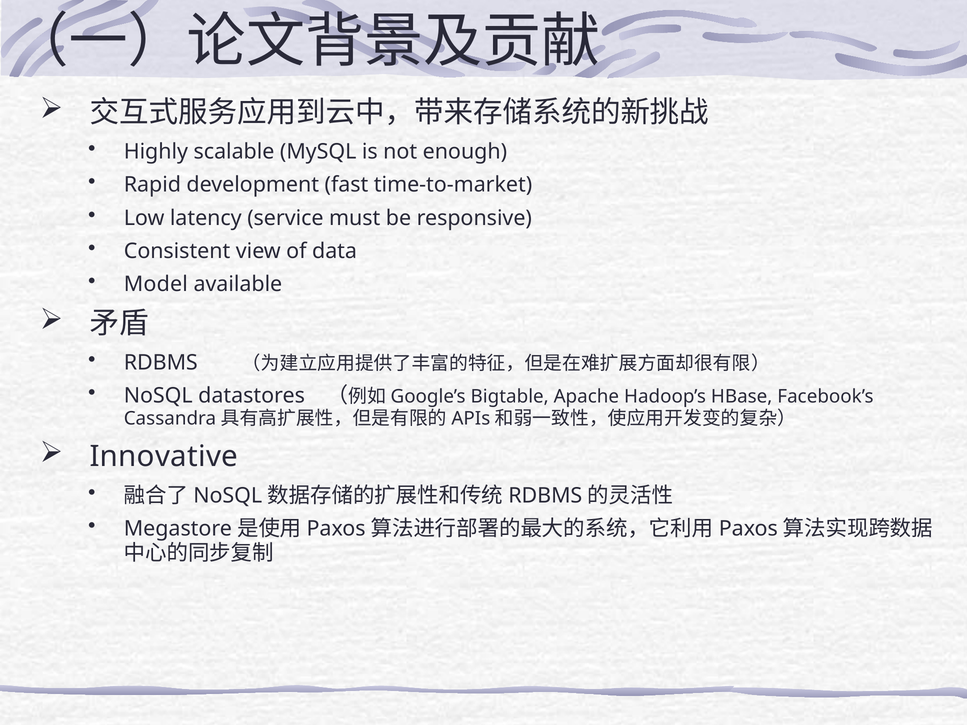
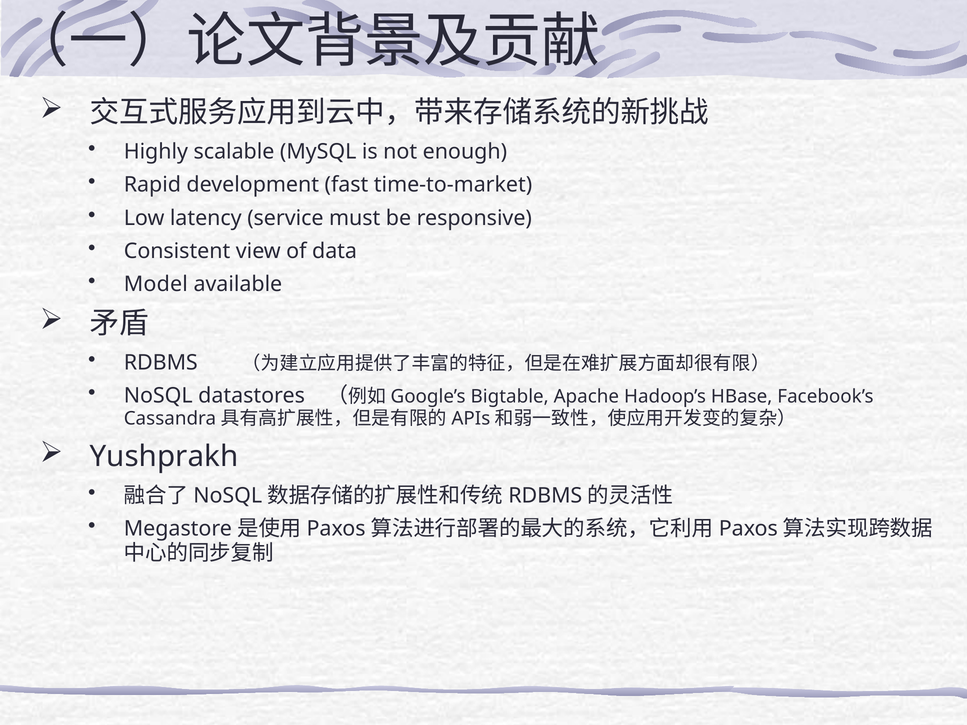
Innovative: Innovative -> Yushprakh
